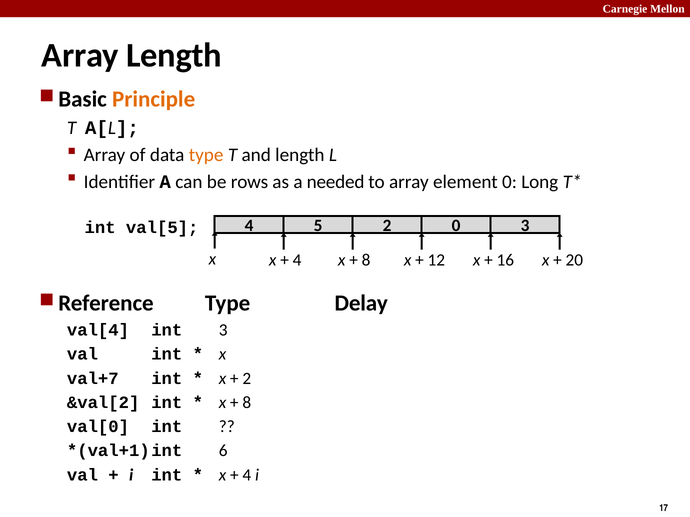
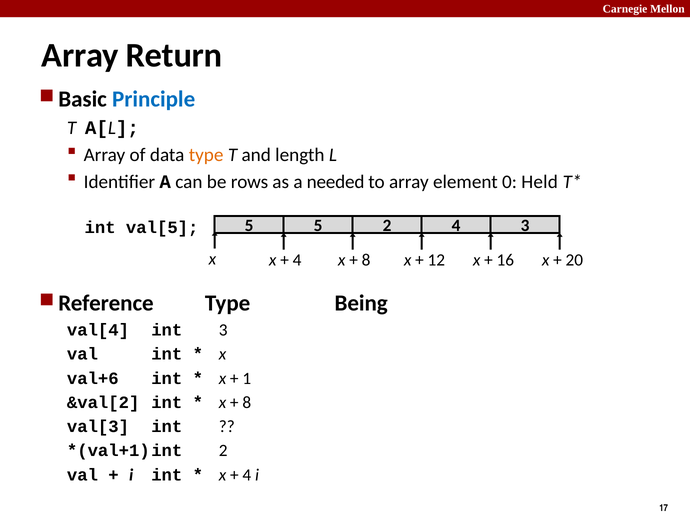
Array Length: Length -> Return
Principle colour: orange -> blue
Long: Long -> Held
val[5 4: 4 -> 5
2 0: 0 -> 4
Delay: Delay -> Being
val+7: val+7 -> val+6
2 at (247, 379): 2 -> 1
val[0: val[0 -> val[3
6 at (223, 451): 6 -> 2
